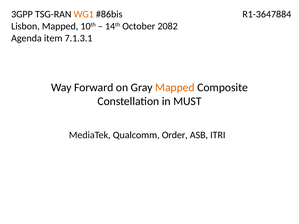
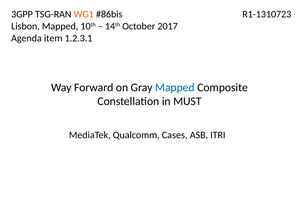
R1-3647884: R1-3647884 -> R1-1310723
2082: 2082 -> 2017
7.1.3.1: 7.1.3.1 -> 1.2.3.1
Mapped at (175, 88) colour: orange -> blue
Order: Order -> Cases
